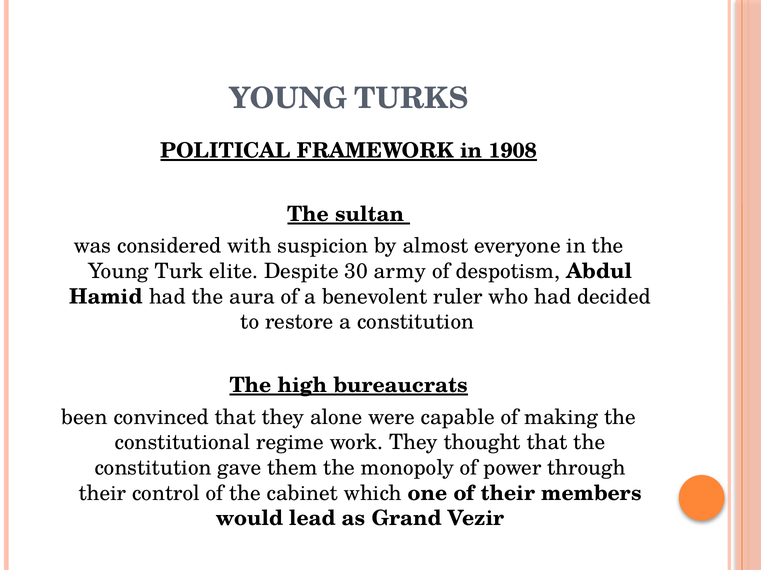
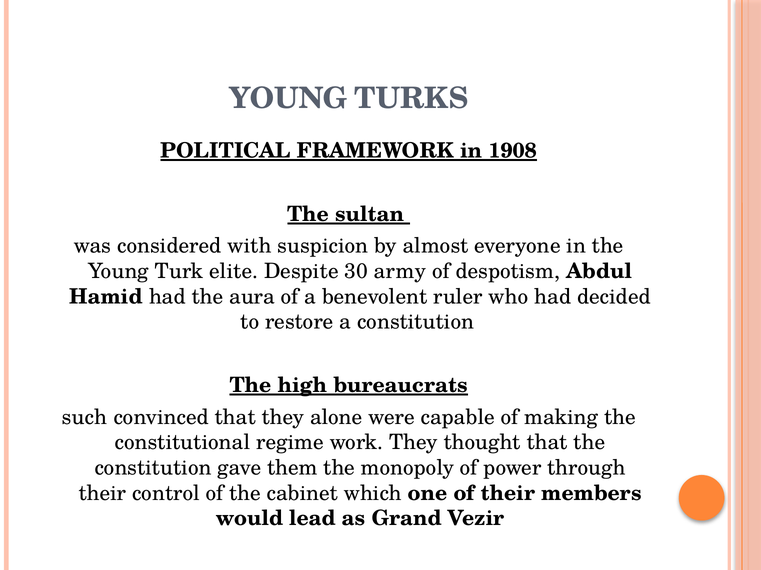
been: been -> such
